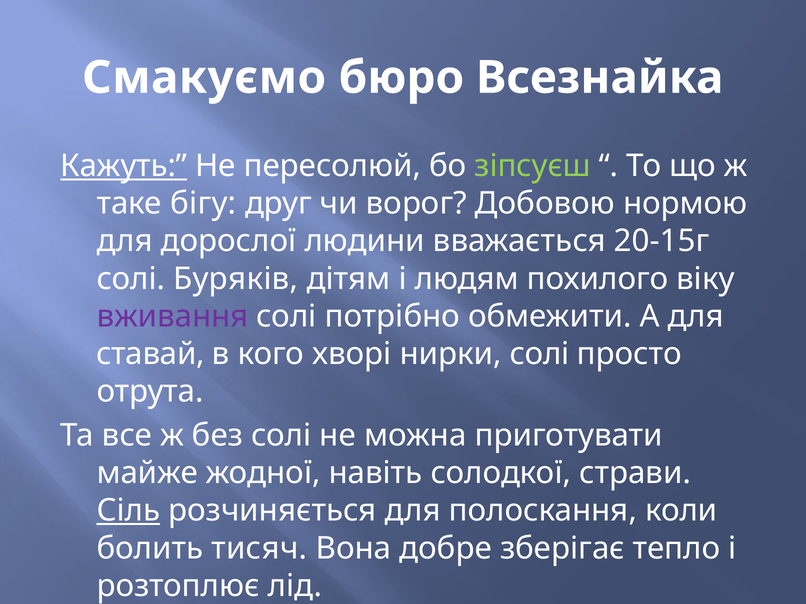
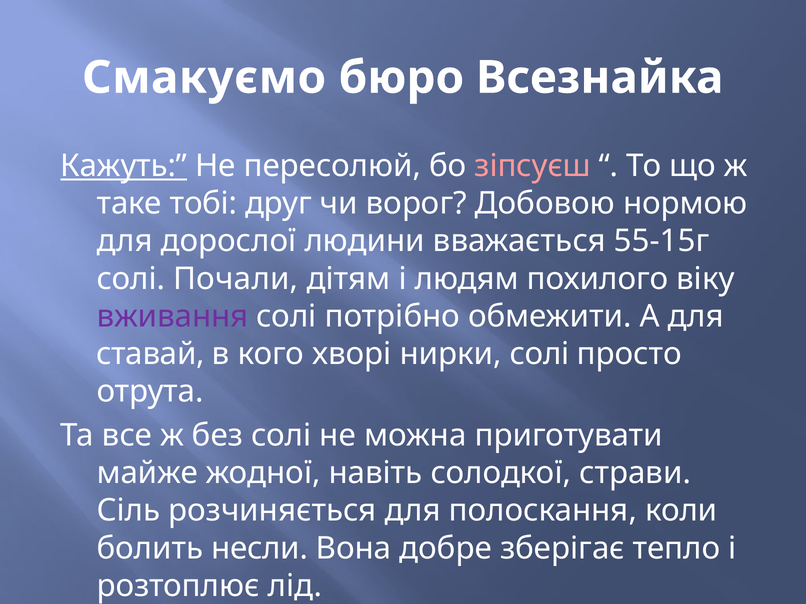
зіпсуєш colour: light green -> pink
бігу: бігу -> тобі
20-15г: 20-15г -> 55-15г
Буряків: Буряків -> Почали
Сіль underline: present -> none
тисяч: тисяч -> несли
